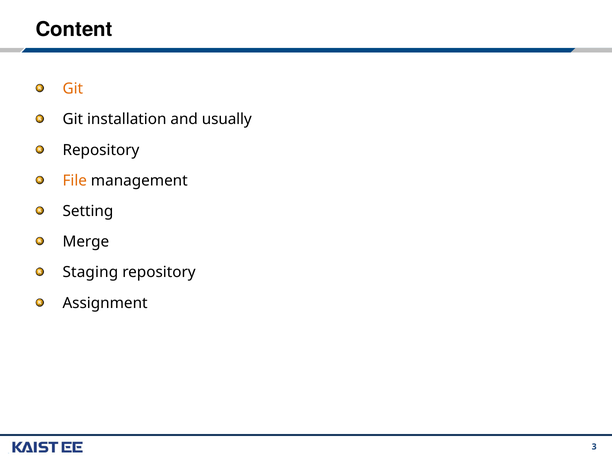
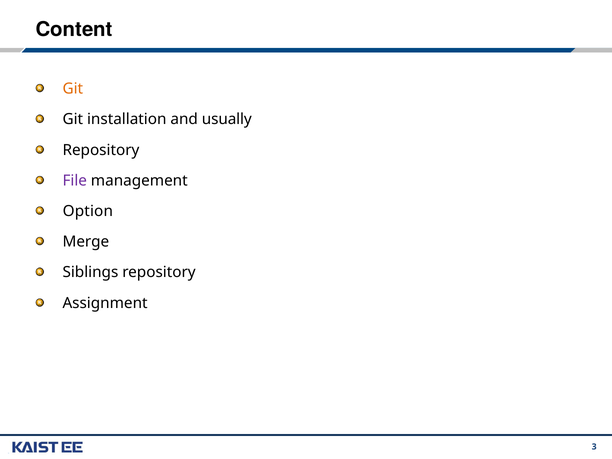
File colour: orange -> purple
Setting: Setting -> Option
Staging: Staging -> Siblings
